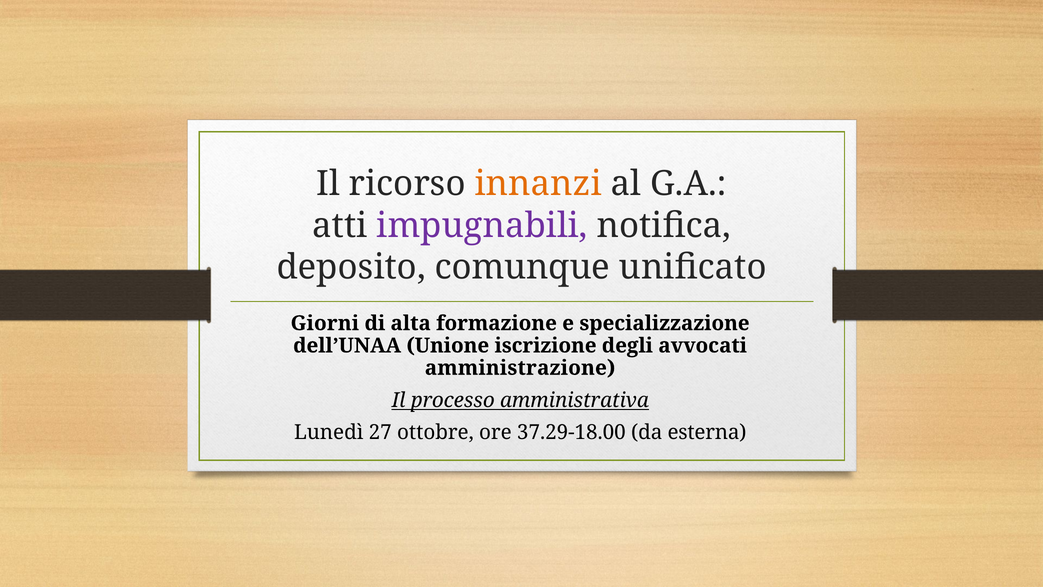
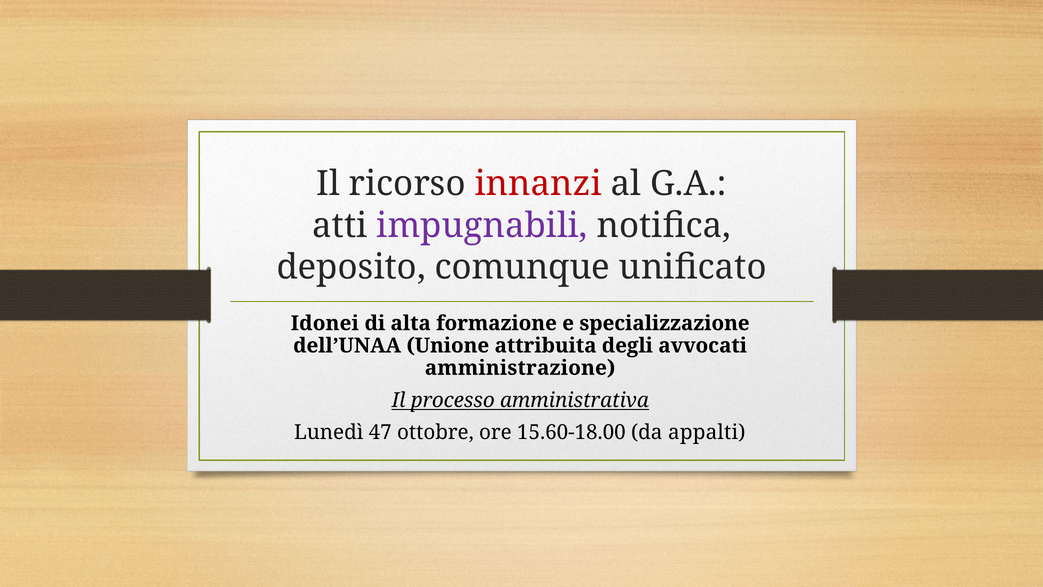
innanzi colour: orange -> red
Giorni: Giorni -> Idonei
iscrizione: iscrizione -> attribuita
27: 27 -> 47
37.29-18.00: 37.29-18.00 -> 15.60-18.00
esterna: esterna -> appalti
